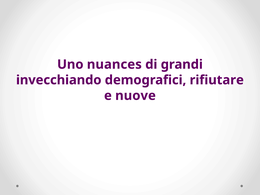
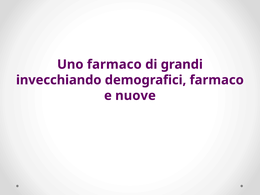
Uno nuances: nuances -> farmaco
demografici rifiutare: rifiutare -> farmaco
